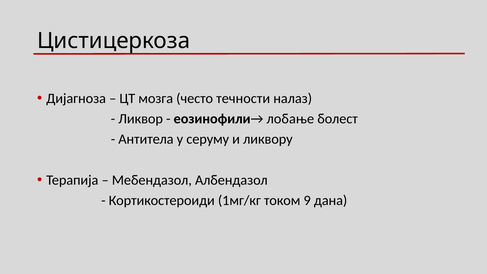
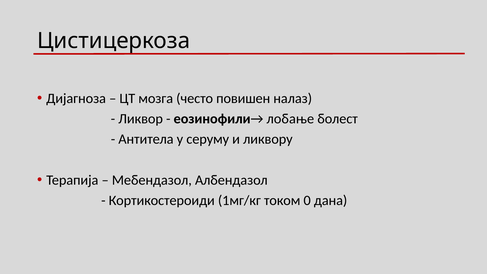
течности: течности -> повишен
9: 9 -> 0
